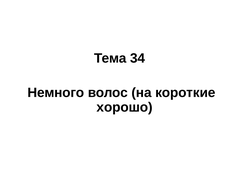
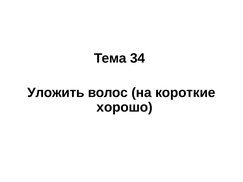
Немного: Немного -> Уложить
